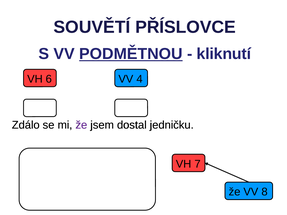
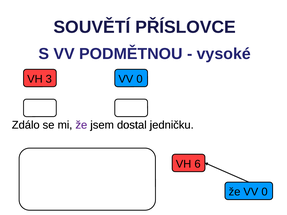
PODMĚTNOU underline: present -> none
kliknutí: kliknutí -> vysoké
6: 6 -> 3
4 at (140, 79): 4 -> 0
7: 7 -> 6
že VV 8: 8 -> 0
